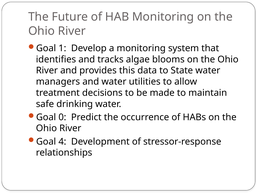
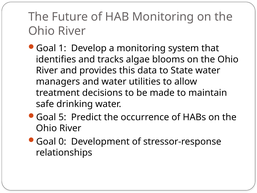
0: 0 -> 5
4: 4 -> 0
